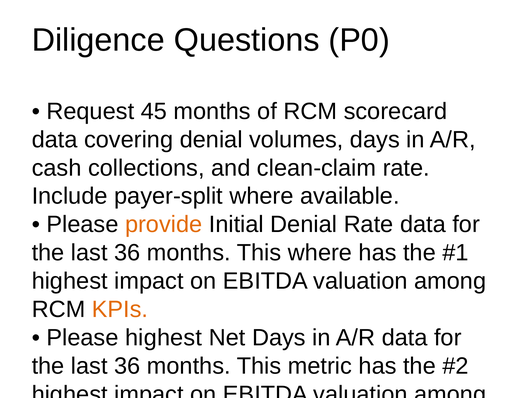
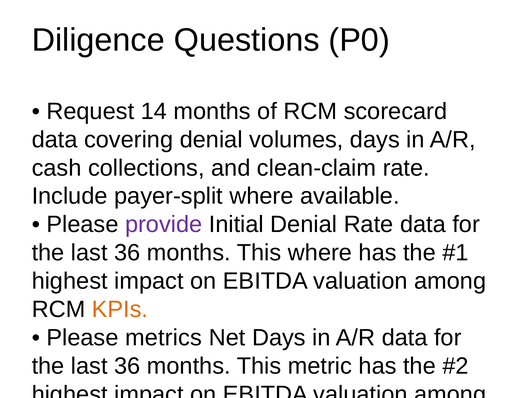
45: 45 -> 14
provide at (164, 224) colour: orange -> purple
Please highest: highest -> metrics
